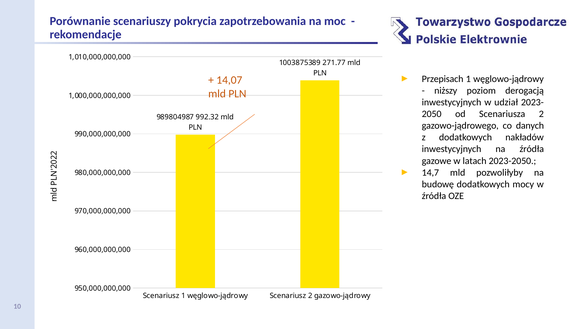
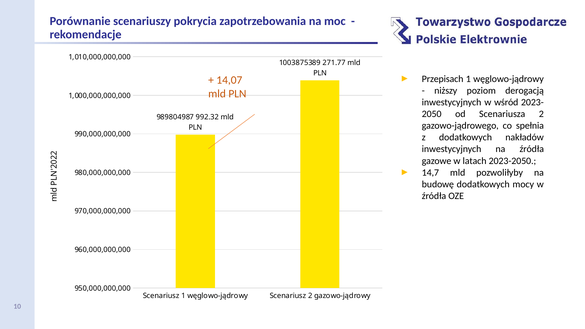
udział: udział -> wśród
danych: danych -> spełnia
